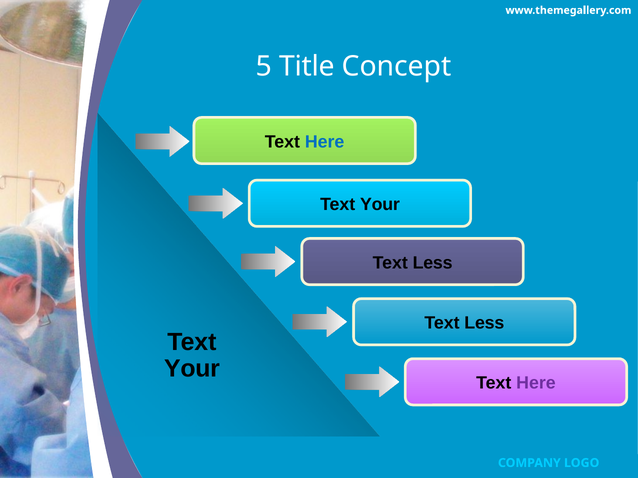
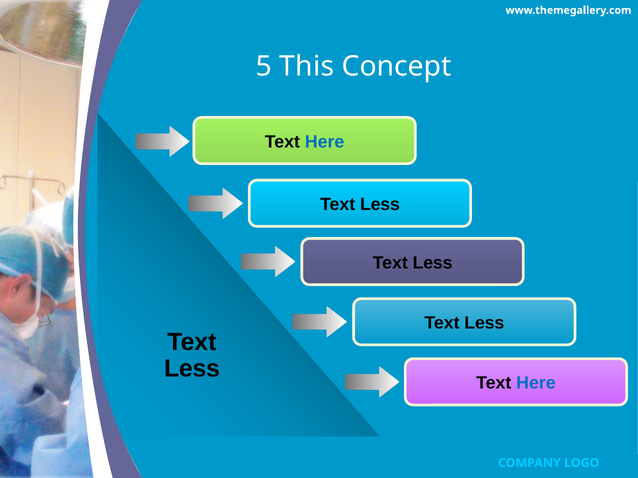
Title: Title -> This
Your at (380, 205): Your -> Less
Your at (192, 369): Your -> Less
Here at (536, 383) colour: purple -> blue
